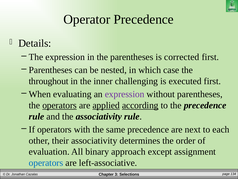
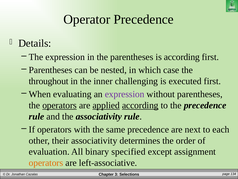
is corrected: corrected -> according
approach: approach -> specified
operators at (46, 162) colour: blue -> orange
